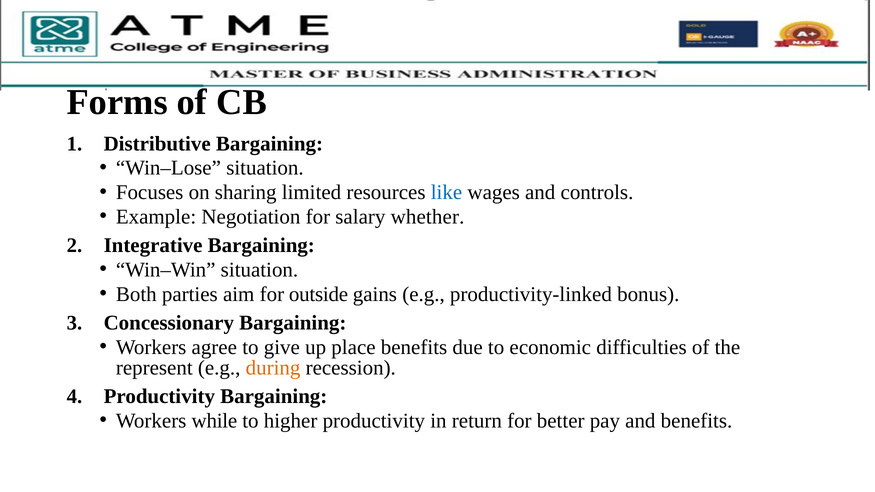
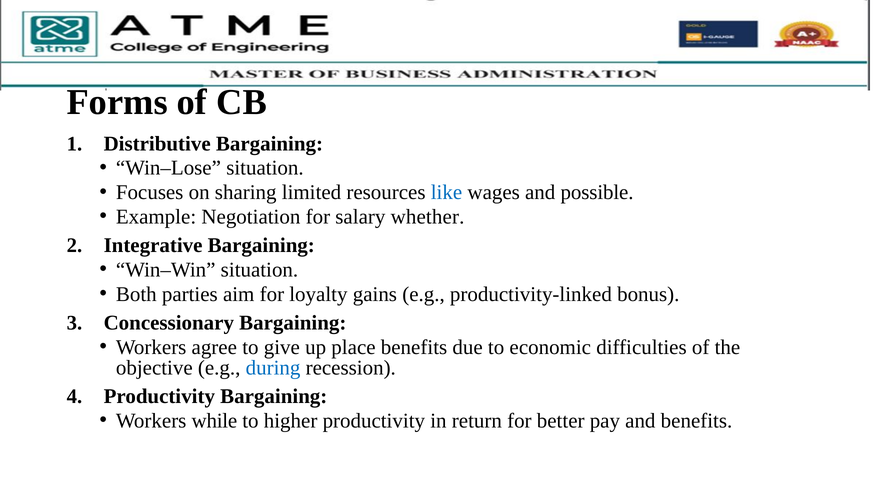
controls: controls -> possible
outside: outside -> loyalty
represent: represent -> objective
during colour: orange -> blue
